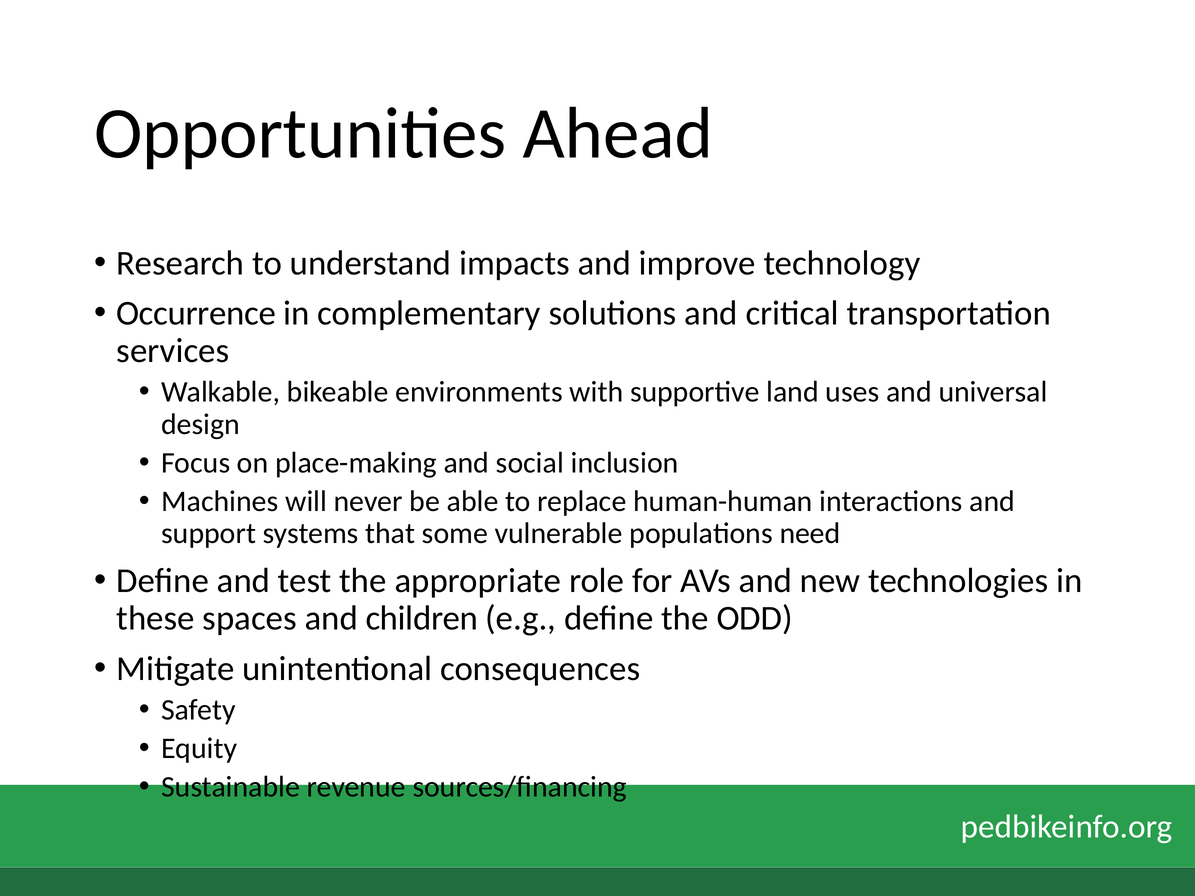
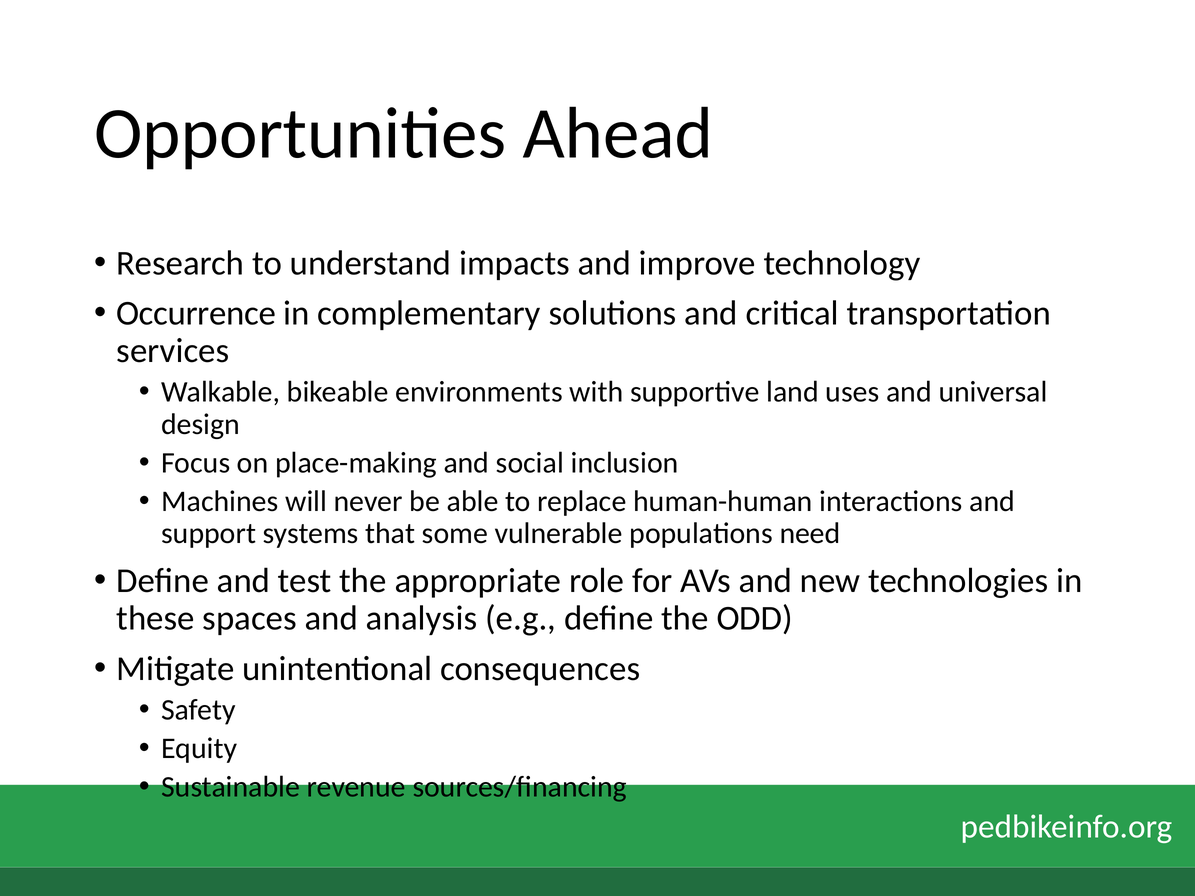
children: children -> analysis
